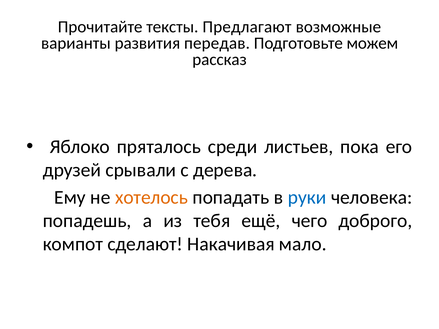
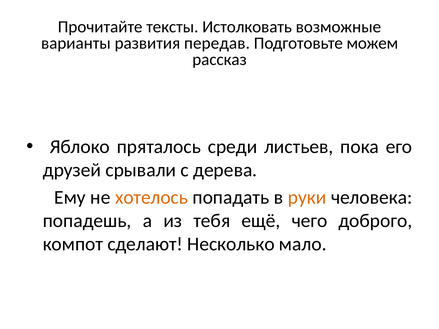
Предлагают: Предлагают -> Истолковать
руки colour: blue -> orange
Накачивая: Накачивая -> Несколько
